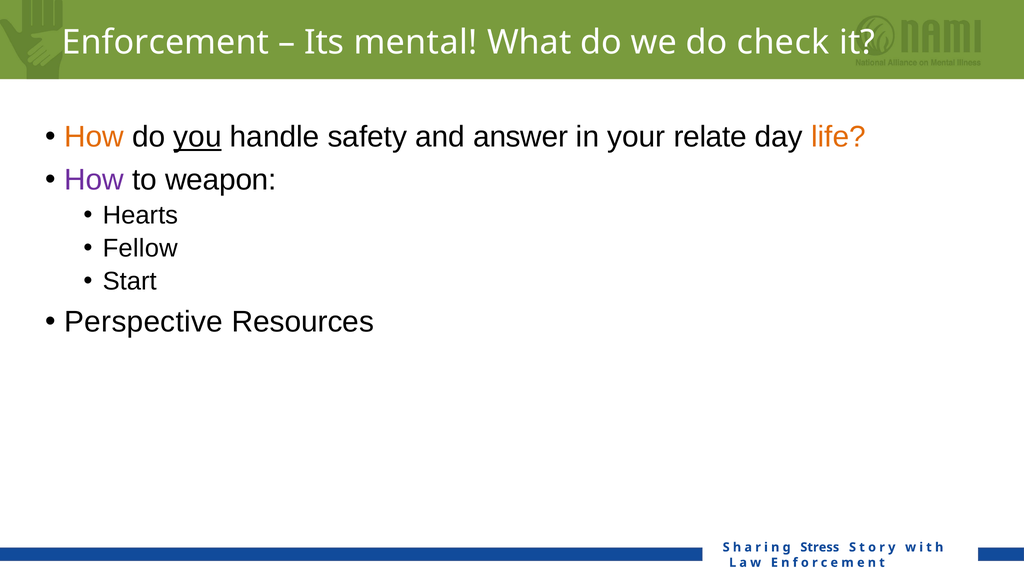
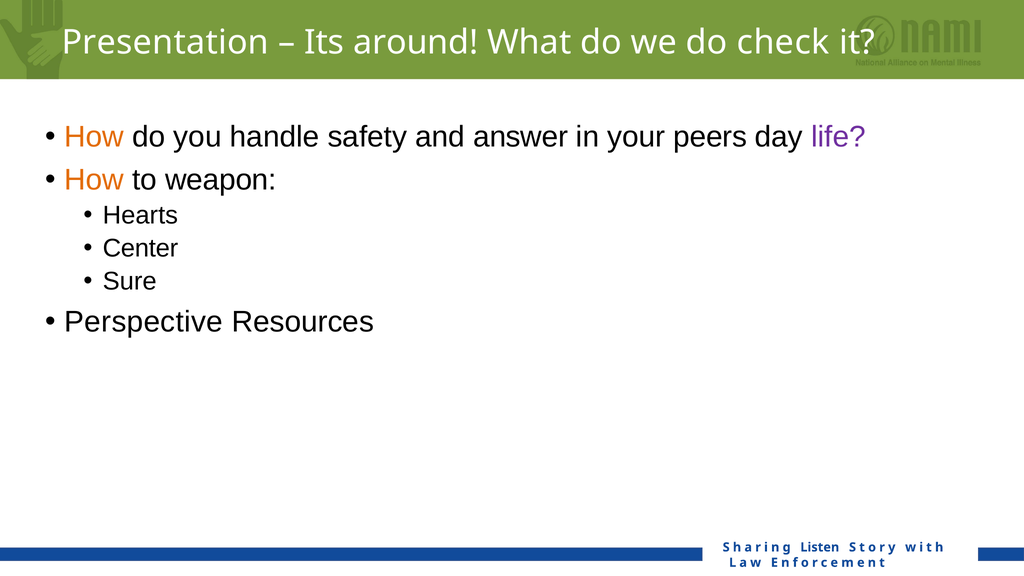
Enforcement: Enforcement -> Presentation
mental: mental -> around
you underline: present -> none
relate: relate -> peers
life colour: orange -> purple
How at (94, 180) colour: purple -> orange
Fellow: Fellow -> Center
Start: Start -> Sure
Stress: Stress -> Listen
